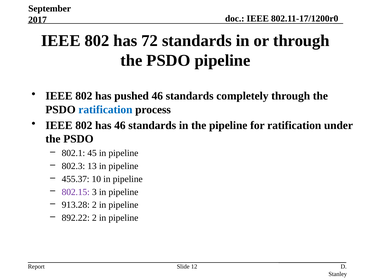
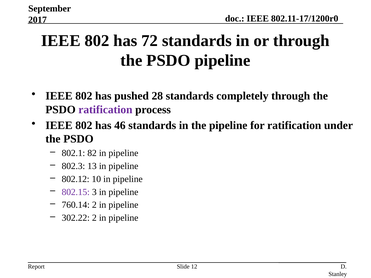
pushed 46: 46 -> 28
ratification at (105, 110) colour: blue -> purple
45: 45 -> 82
455.37: 455.37 -> 802.12
913.28: 913.28 -> 760.14
892.22: 892.22 -> 302.22
